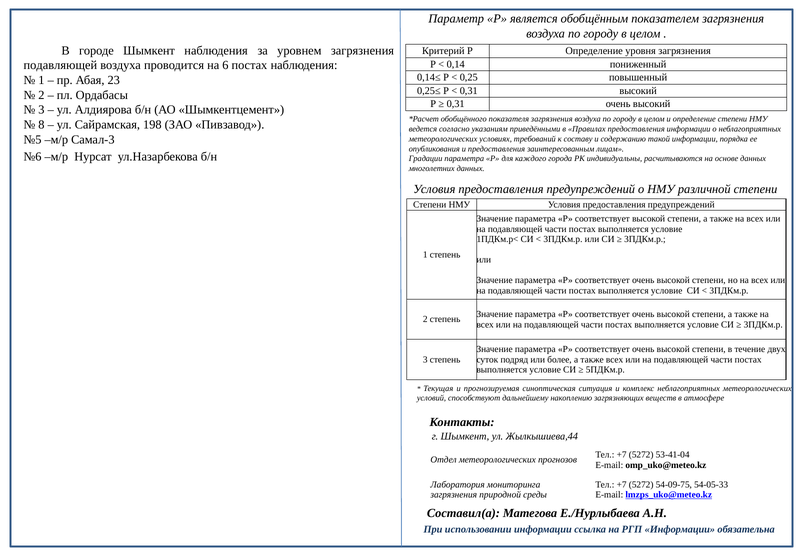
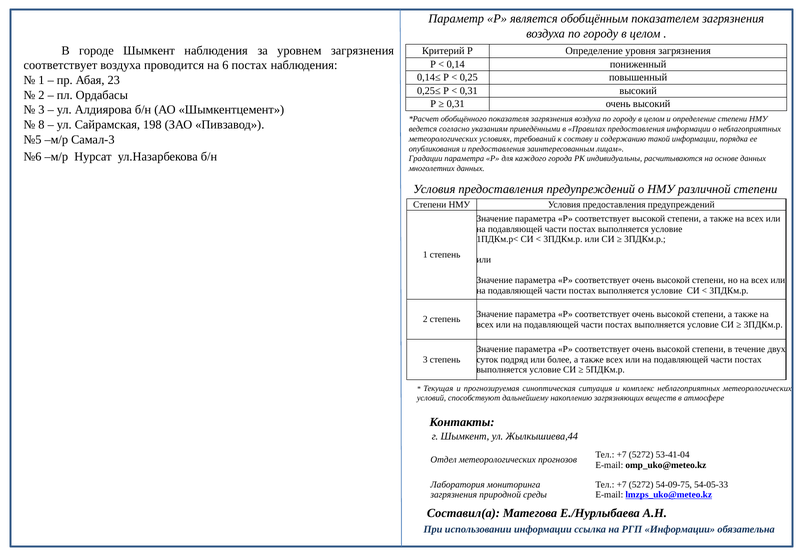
подавляющей at (60, 65): подавляющей -> соответствует
